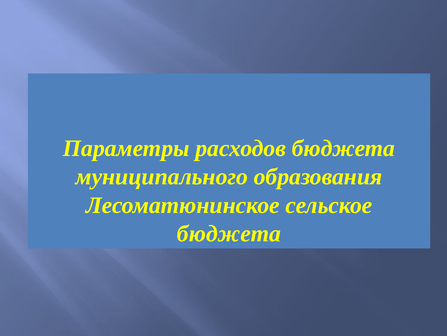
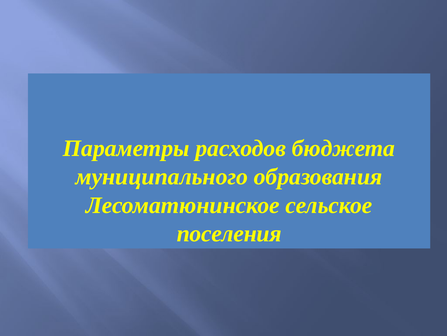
бюджета at (229, 233): бюджета -> поселения
